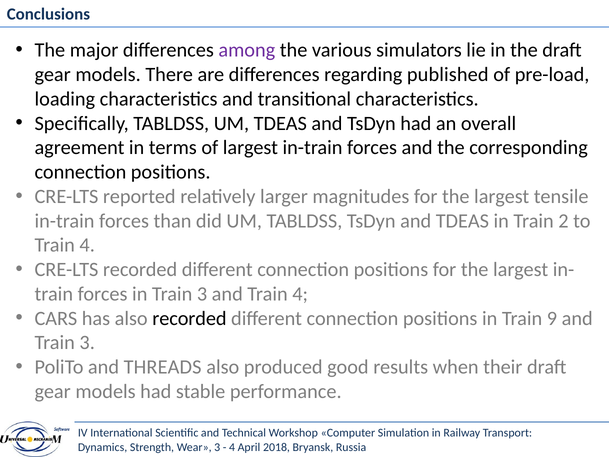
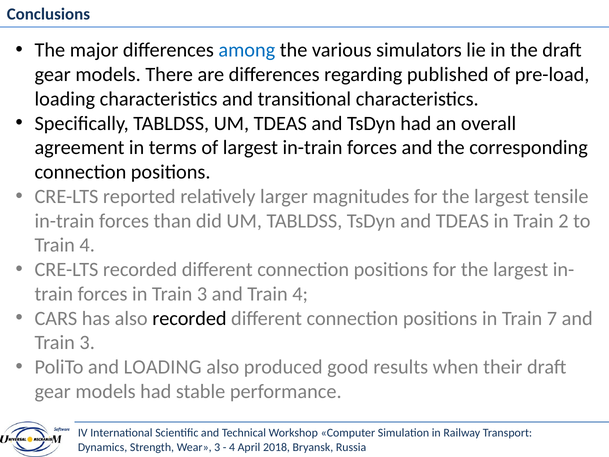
among colour: purple -> blue
9: 9 -> 7
and THREADS: THREADS -> LOADING
